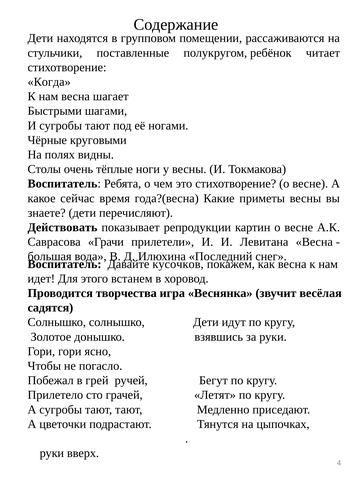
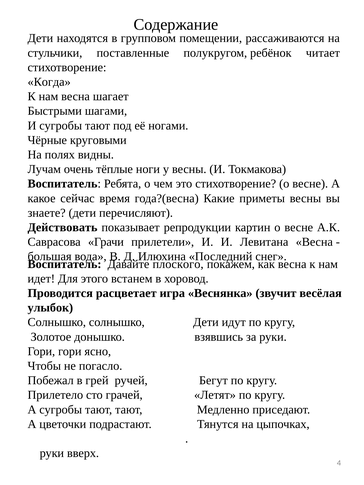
Столы: Столы -> Лучам
кусочков: кусочков -> плоского
творчества: творчества -> расцветает
садятся: садятся -> улыбок
